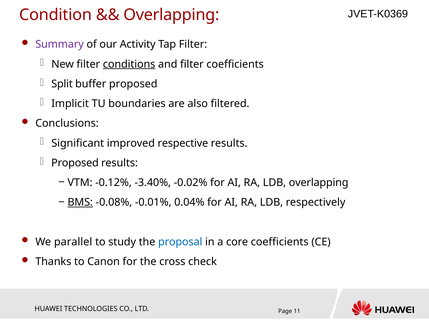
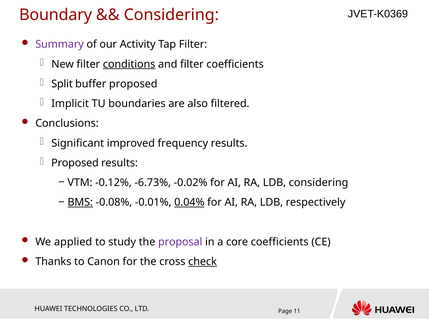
Condition: Condition -> Boundary
Overlapping at (171, 15): Overlapping -> Considering
respective: respective -> frequency
-3.40%: -3.40% -> -6.73%
LDB overlapping: overlapping -> considering
0.04% underline: none -> present
parallel: parallel -> applied
proposal colour: blue -> purple
check underline: none -> present
